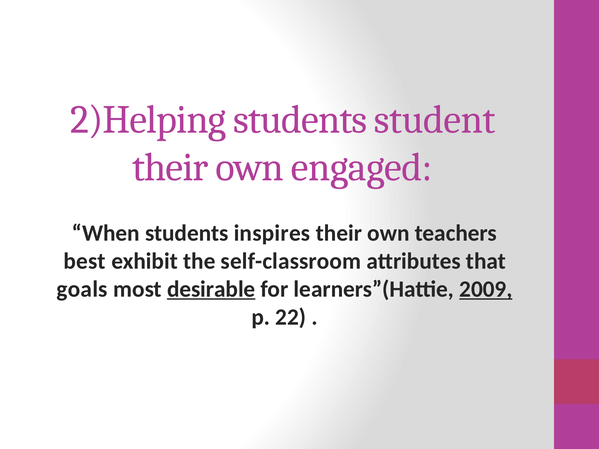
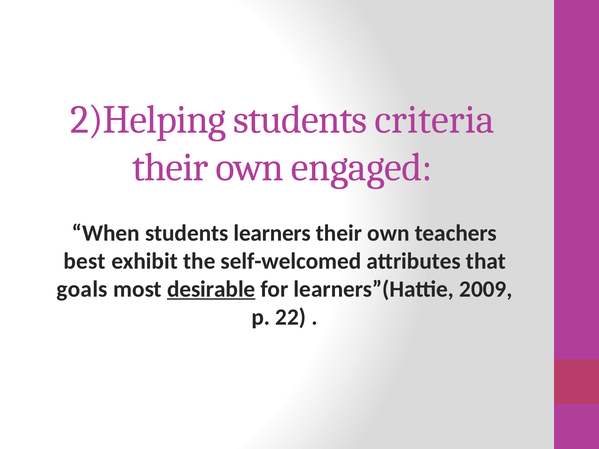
student: student -> criteria
inspires: inspires -> learners
self-classroom: self-classroom -> self-welcomed
2009 underline: present -> none
